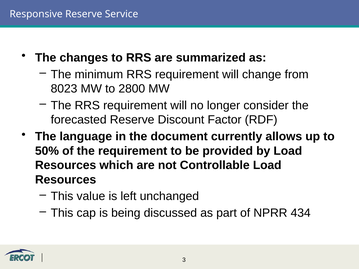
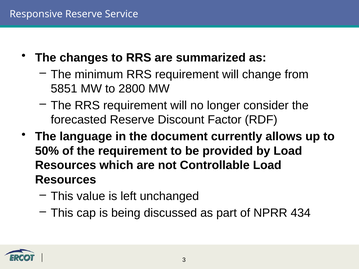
8023: 8023 -> 5851
